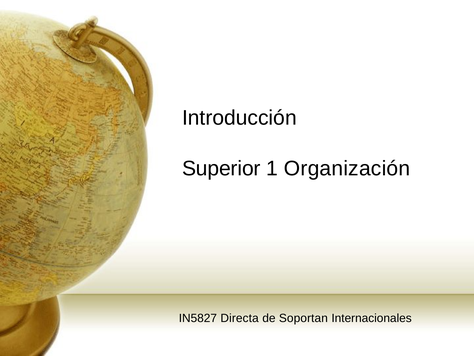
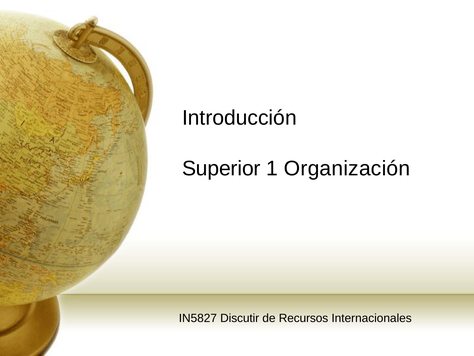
Directa: Directa -> Discutir
Soportan: Soportan -> Recursos
